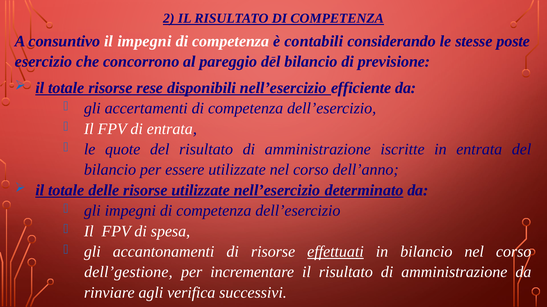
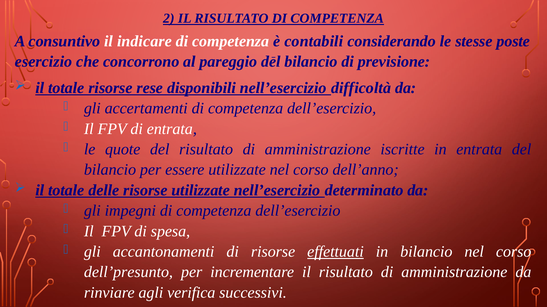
il impegni: impegni -> indicare
efficiente: efficiente -> difficoltà
determinato underline: present -> none
dell’gestione: dell’gestione -> dell’presunto
